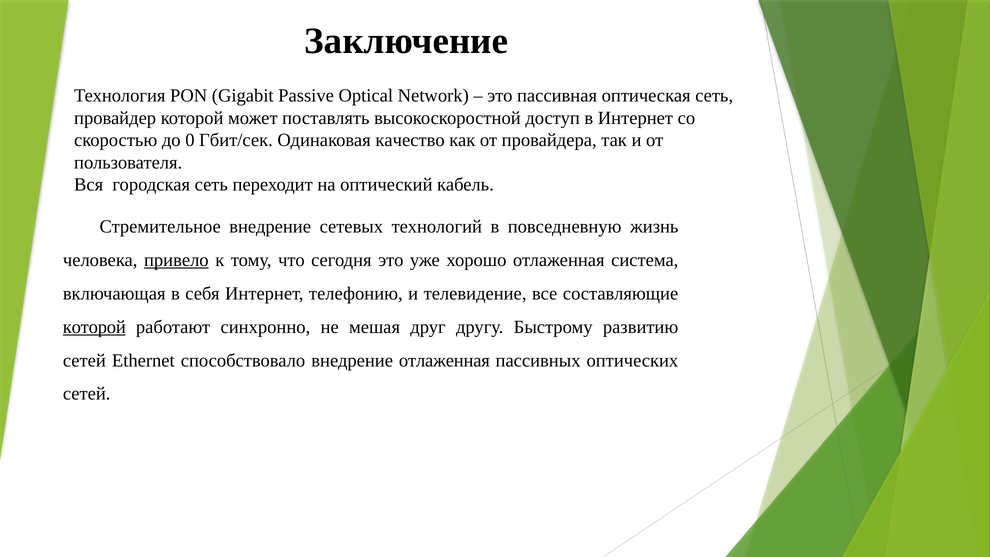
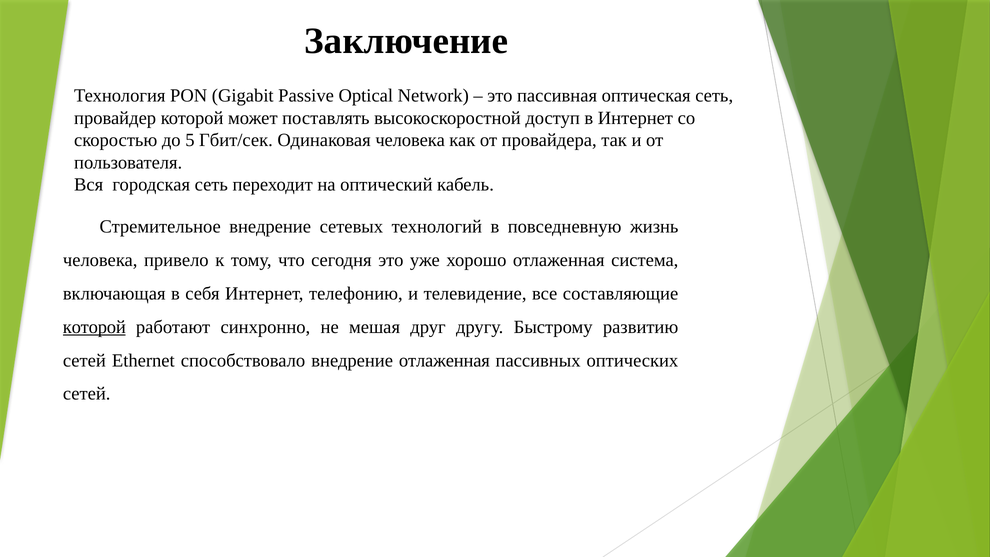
0: 0 -> 5
Одинаковая качество: качество -> человека
привело underline: present -> none
